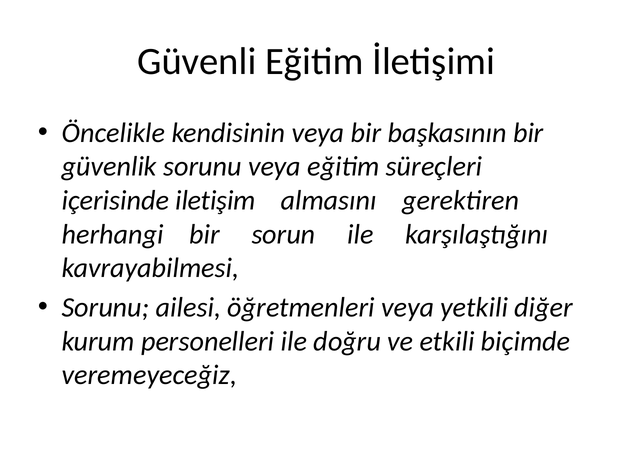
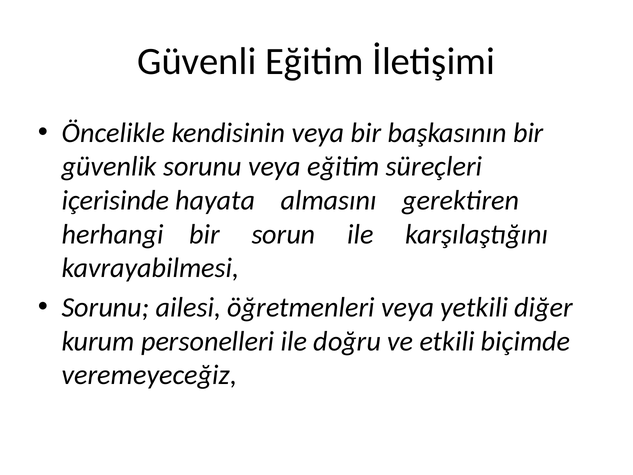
iletişim: iletişim -> hayata
